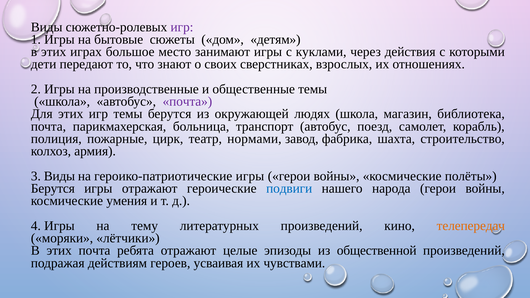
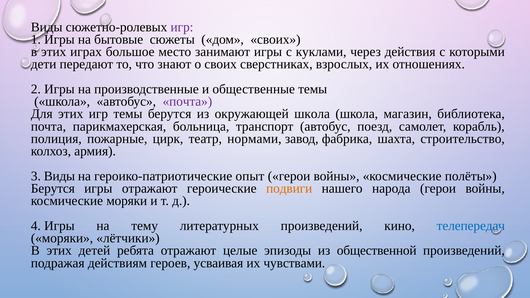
дом детям: детям -> своих
окружающей людях: людях -> школа
героико-патриотические игры: игры -> опыт
подвиги colour: blue -> orange
космические умения: умения -> моряки
телепередач colour: orange -> blue
этих почта: почта -> детей
